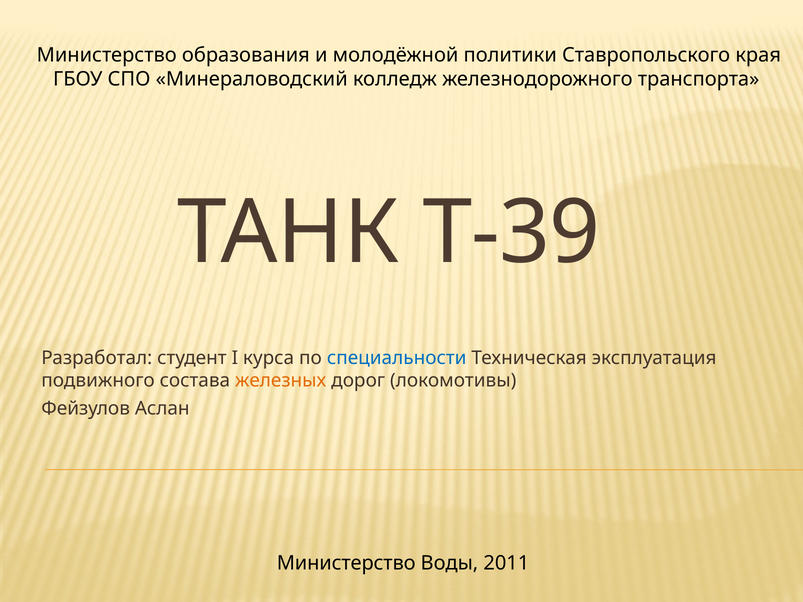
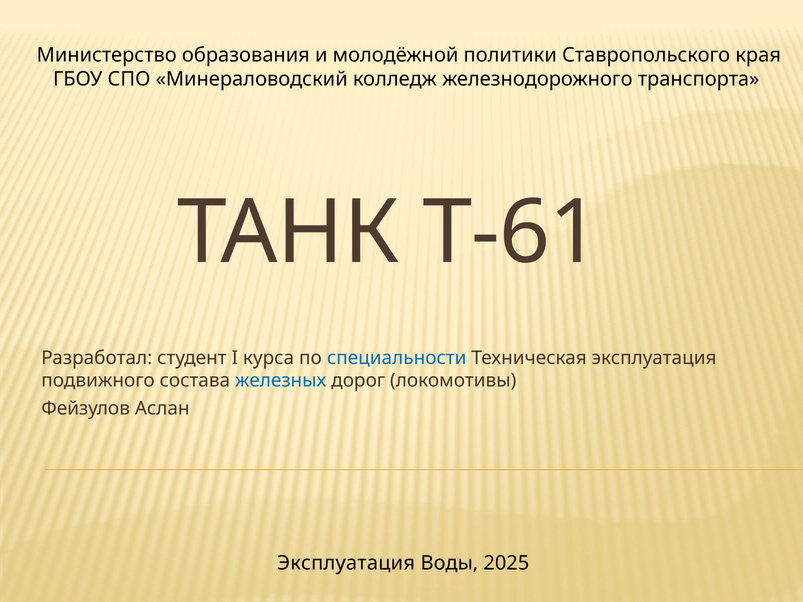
Т-39: Т-39 -> Т-61
железных colour: orange -> blue
Министерство at (346, 563): Министерство -> Эксплуатация
2011: 2011 -> 2025
